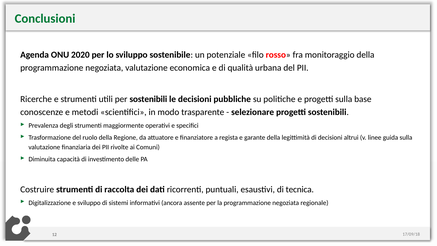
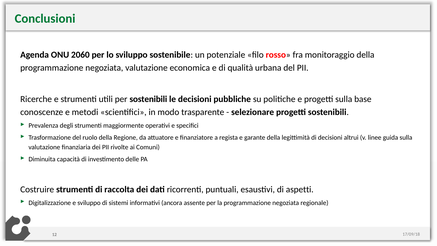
2020: 2020 -> 2060
tecnica: tecnica -> aspetti
